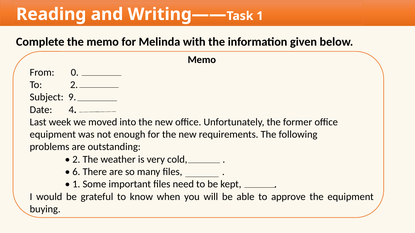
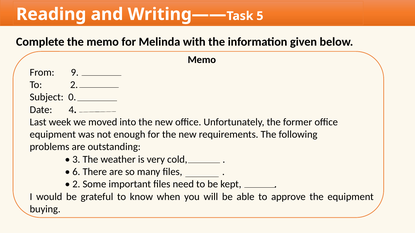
1 at (260, 16): 1 -> 5
0: 0 -> 9
9: 9 -> 0
2 at (76, 160): 2 -> 3
1 at (76, 184): 1 -> 2
